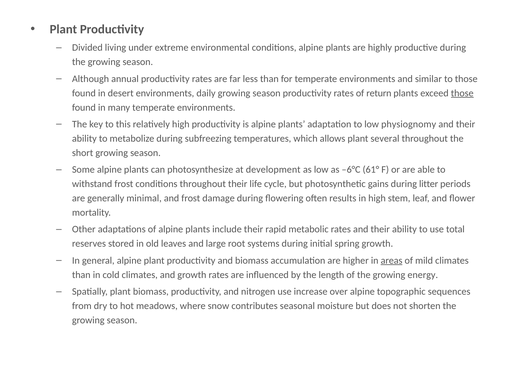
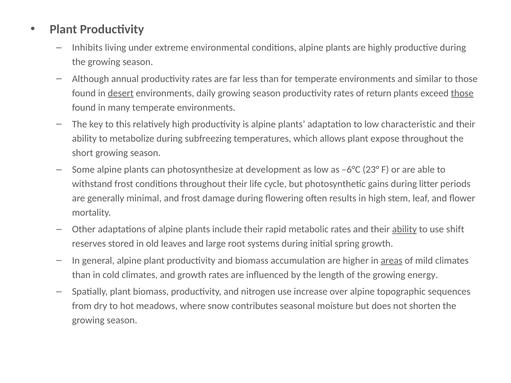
Divided: Divided -> Inhibits
desert underline: none -> present
physiognomy: physiognomy -> characteristic
several: several -> expose
61°: 61° -> 23°
ability at (404, 230) underline: none -> present
total: total -> shift
